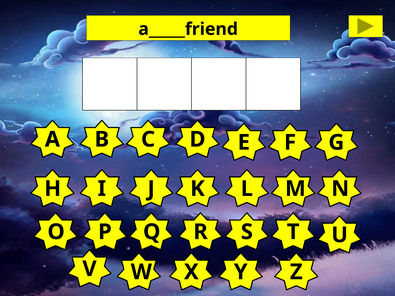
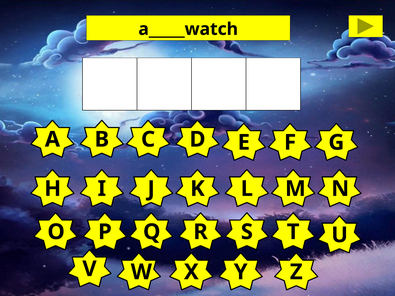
a_____friend: a_____friend -> a_____watch
